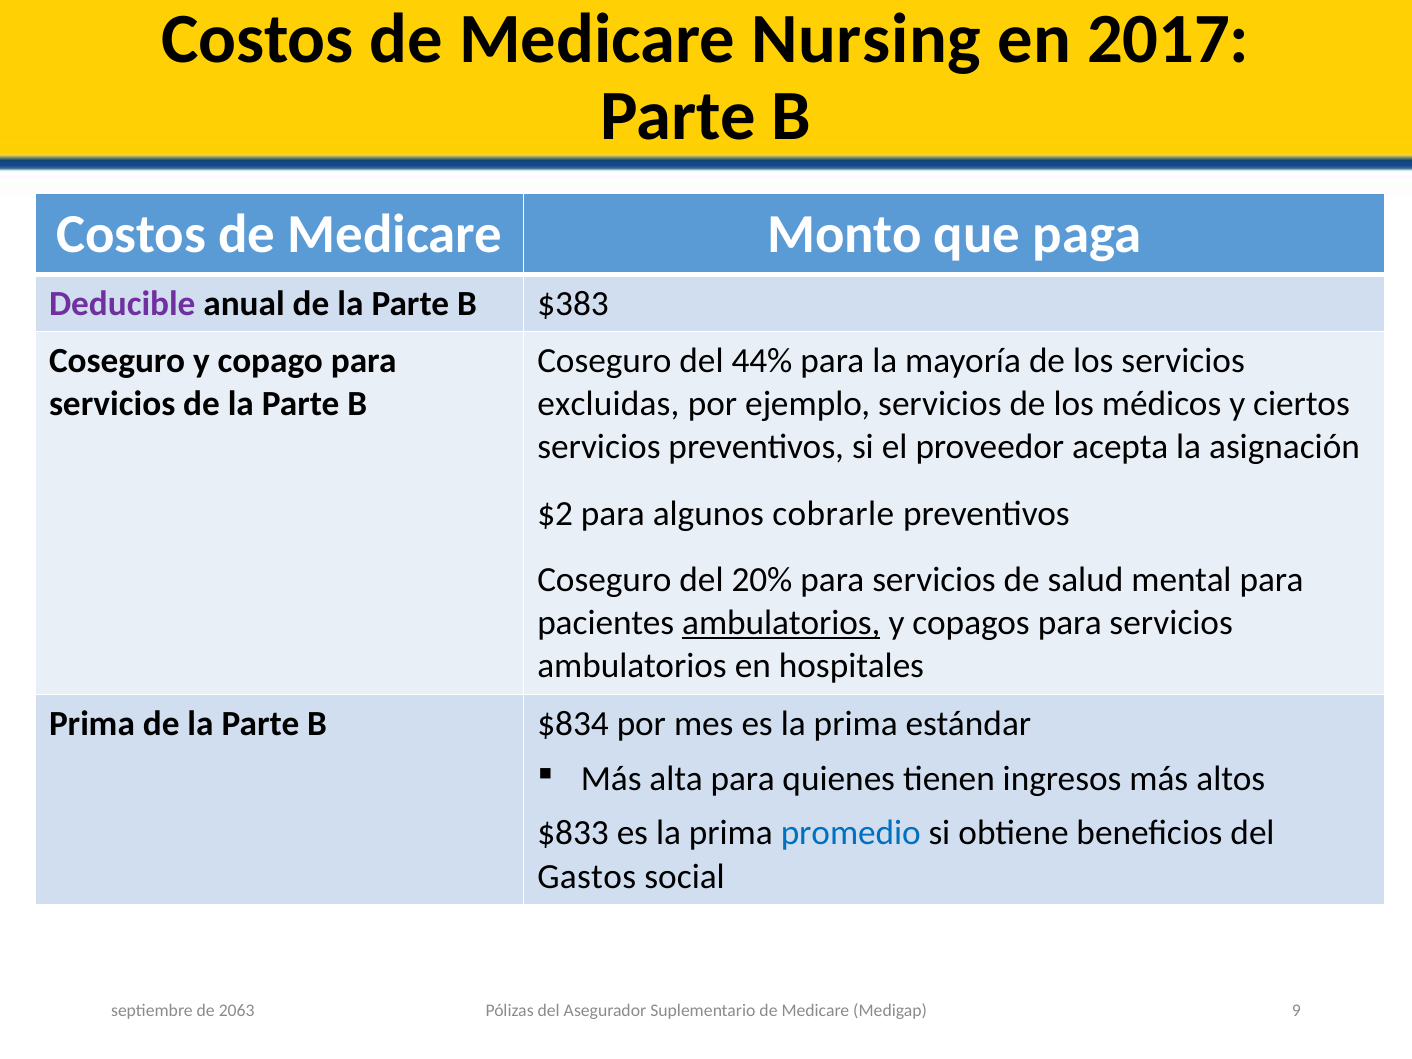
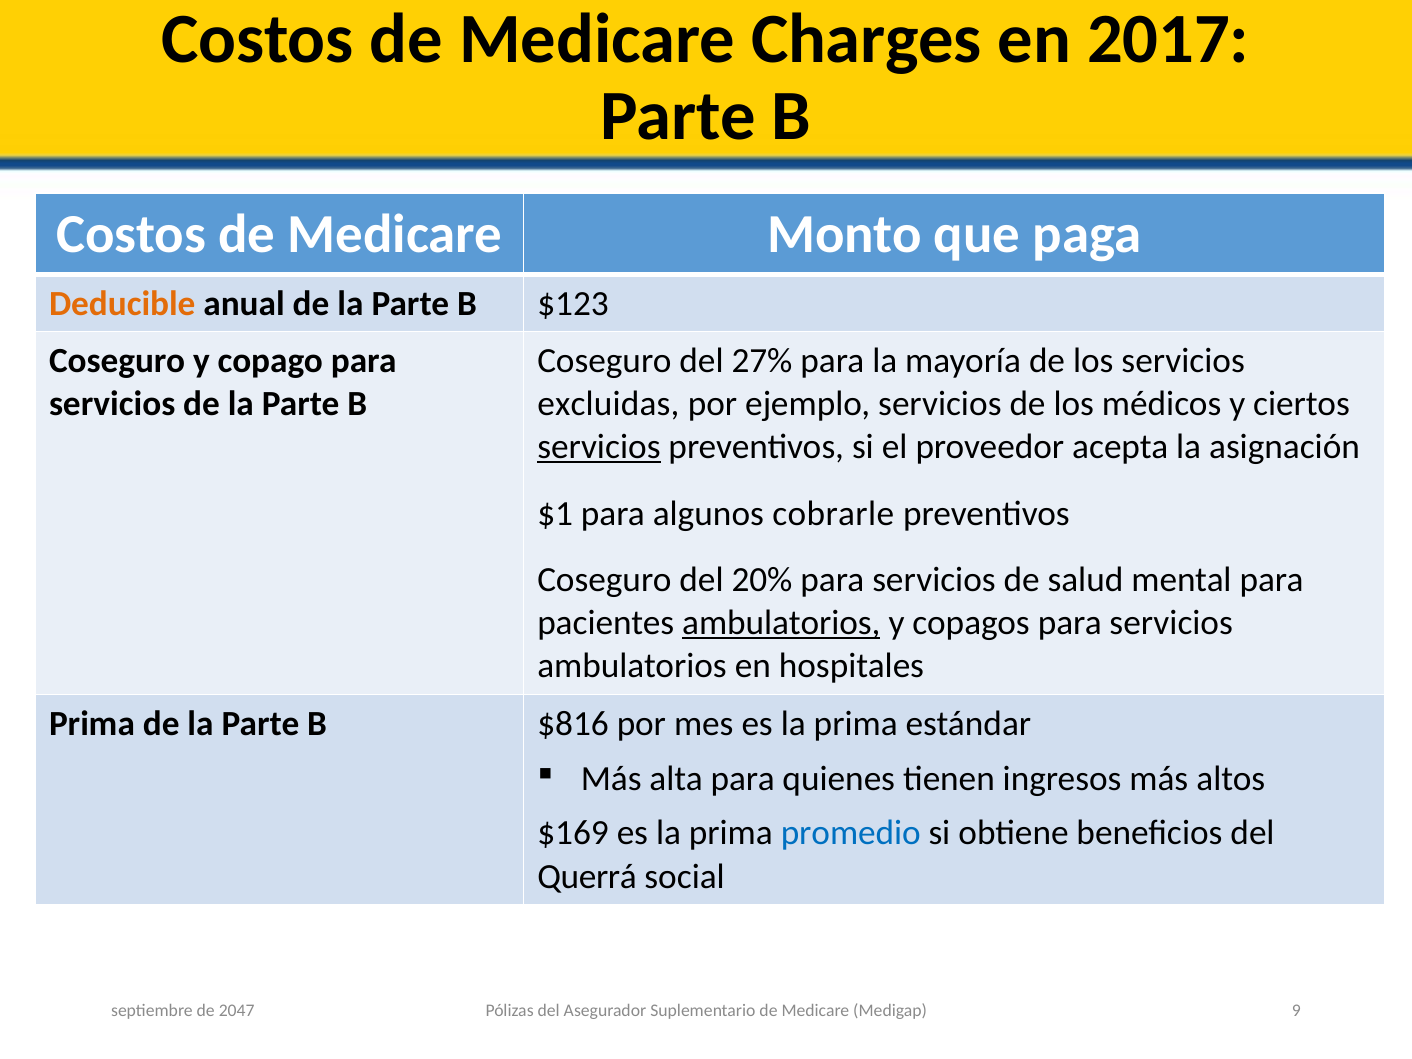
Nursing: Nursing -> Charges
Deducible colour: purple -> orange
$383: $383 -> $123
44%: 44% -> 27%
servicios at (599, 447) underline: none -> present
$2: $2 -> $1
$834: $834 -> $816
$833: $833 -> $169
Gastos: Gastos -> Querrá
2063: 2063 -> 2047
